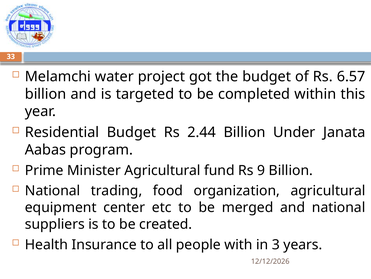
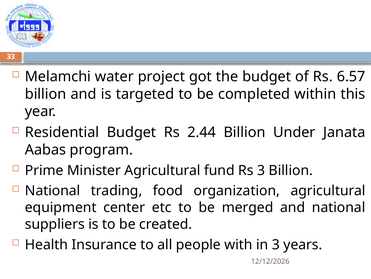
Rs 9: 9 -> 3
